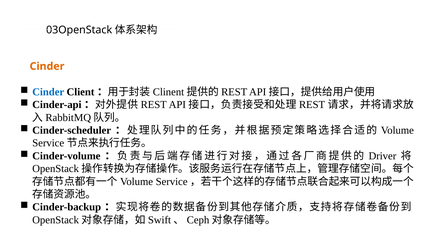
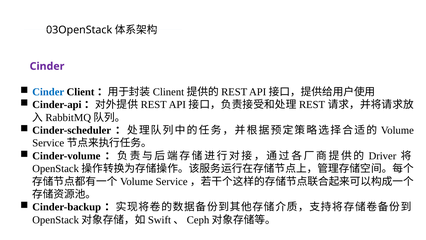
Cinder at (47, 66) colour: orange -> purple
